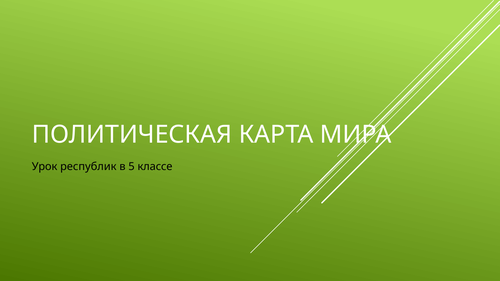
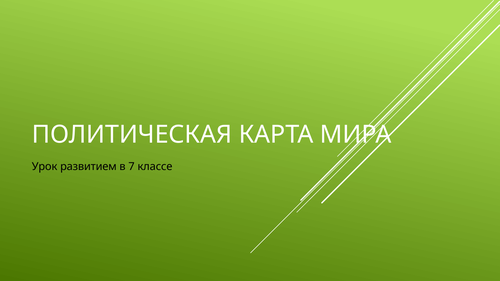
республик: республик -> развитием
5: 5 -> 7
